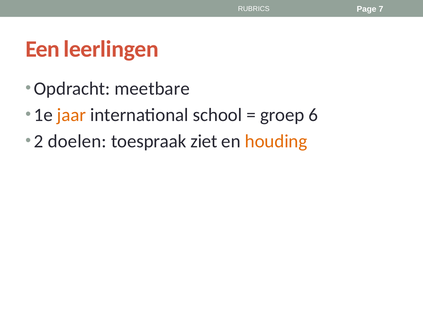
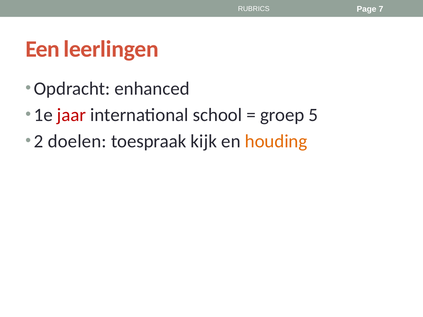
meetbare: meetbare -> enhanced
jaar colour: orange -> red
6: 6 -> 5
ziet: ziet -> kijk
